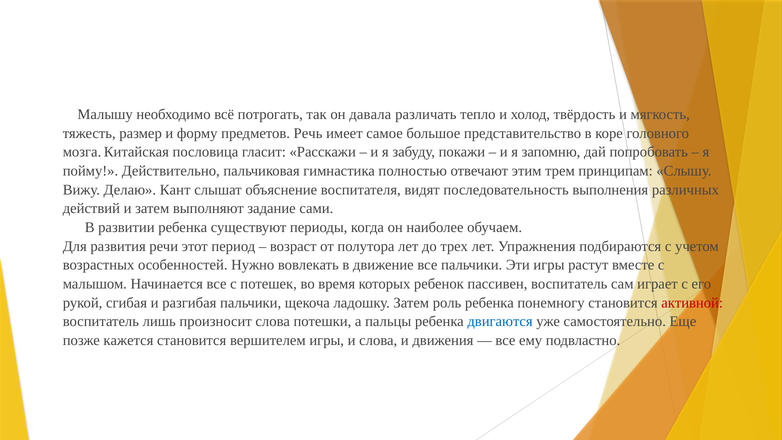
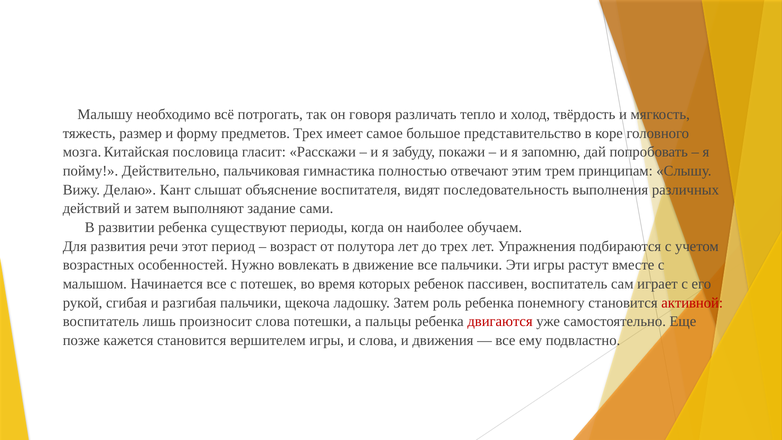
давала: давала -> говоря
предметов Речь: Речь -> Трех
двигаются colour: blue -> red
